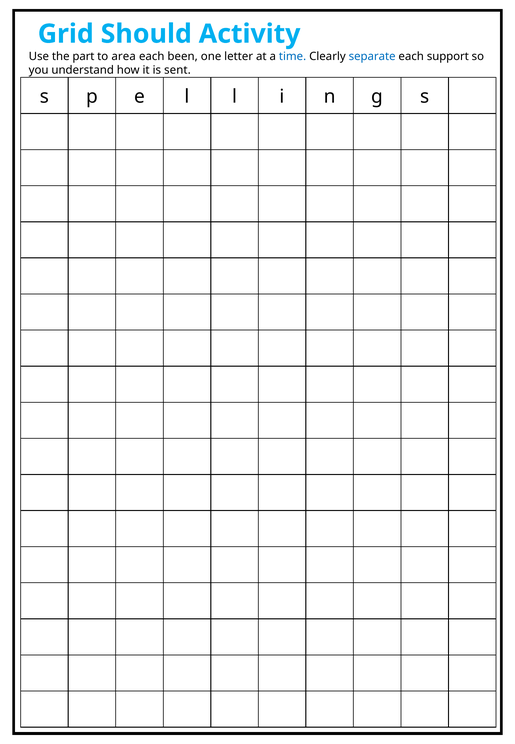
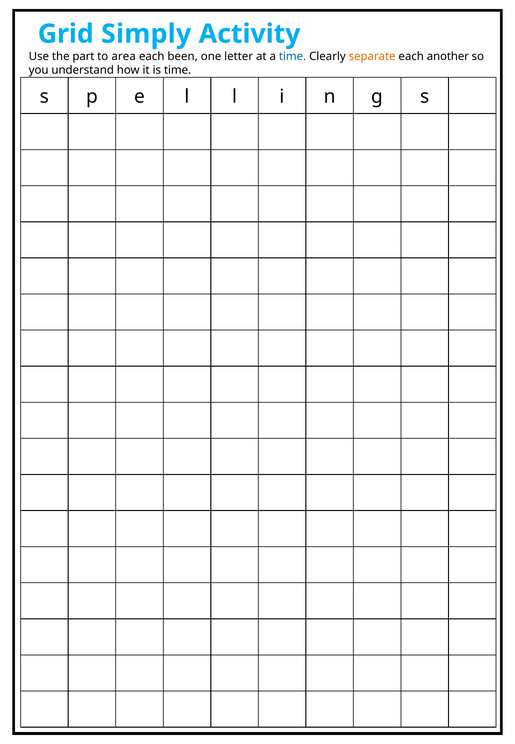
Should: Should -> Simply
separate colour: blue -> orange
support: support -> another
is sent: sent -> time
